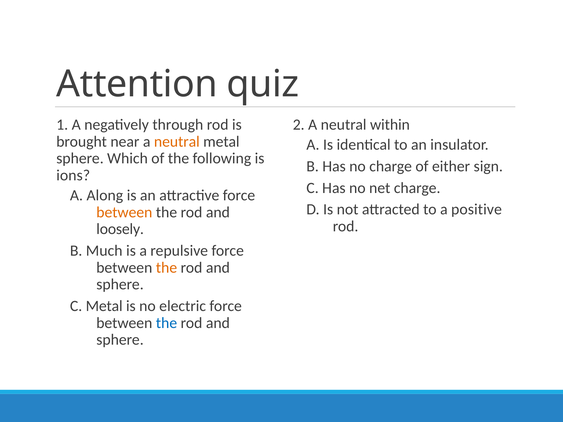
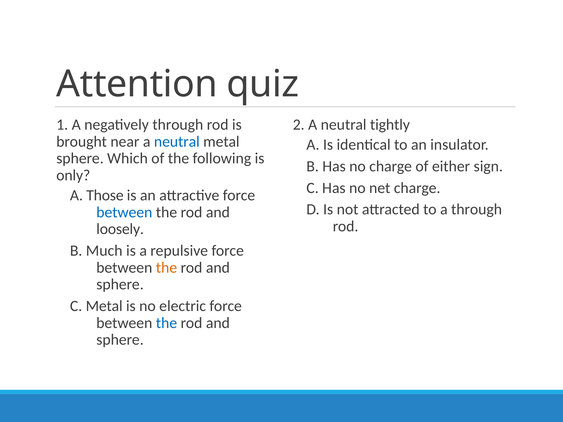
within: within -> tightly
neutral at (177, 142) colour: orange -> blue
ions: ions -> only
Along: Along -> Those
a positive: positive -> through
between at (124, 212) colour: orange -> blue
